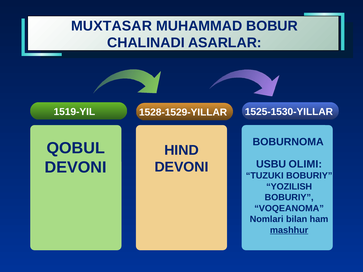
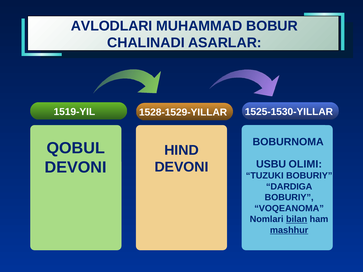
MUXTASAR: MUXTASAR -> AVLODLARI
YOZILISH: YOZILISH -> DARDIGA
bilan underline: none -> present
